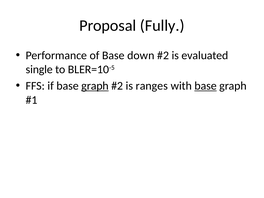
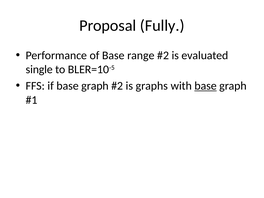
down: down -> range
graph at (95, 86) underline: present -> none
ranges: ranges -> graphs
